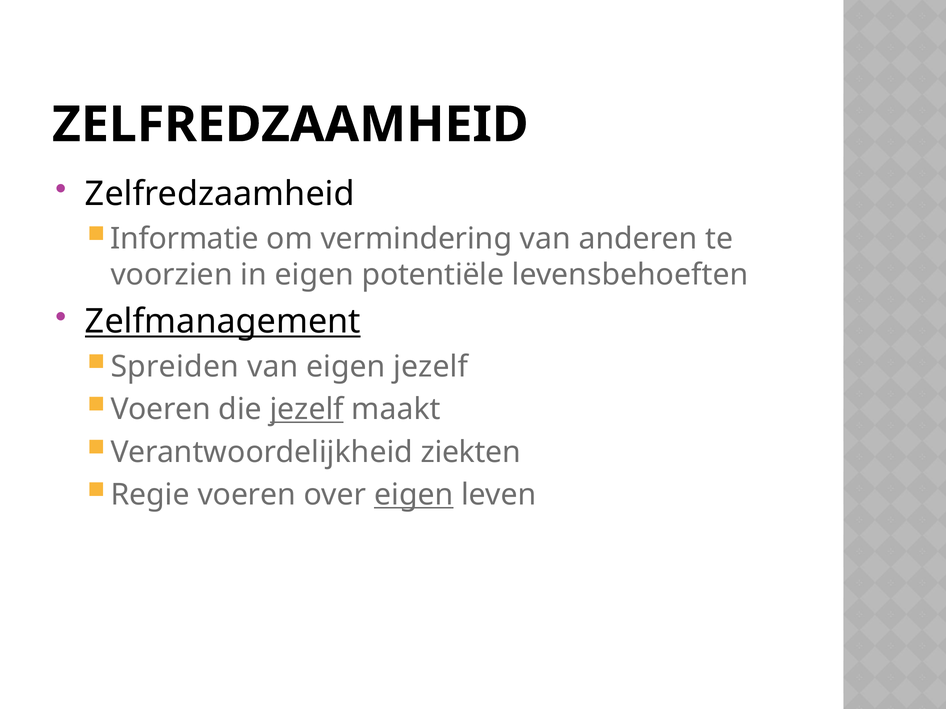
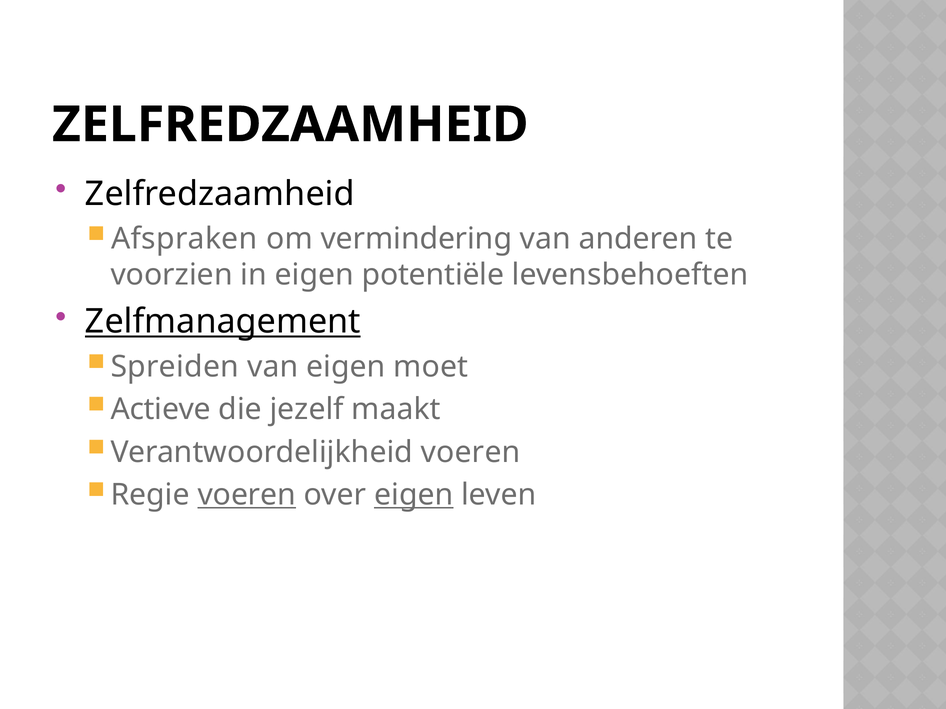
Informatie: Informatie -> Afspraken
eigen jezelf: jezelf -> moet
Voeren at (161, 410): Voeren -> Actieve
jezelf at (307, 410) underline: present -> none
Verantwoordelijkheid ziekten: ziekten -> voeren
voeren at (247, 495) underline: none -> present
